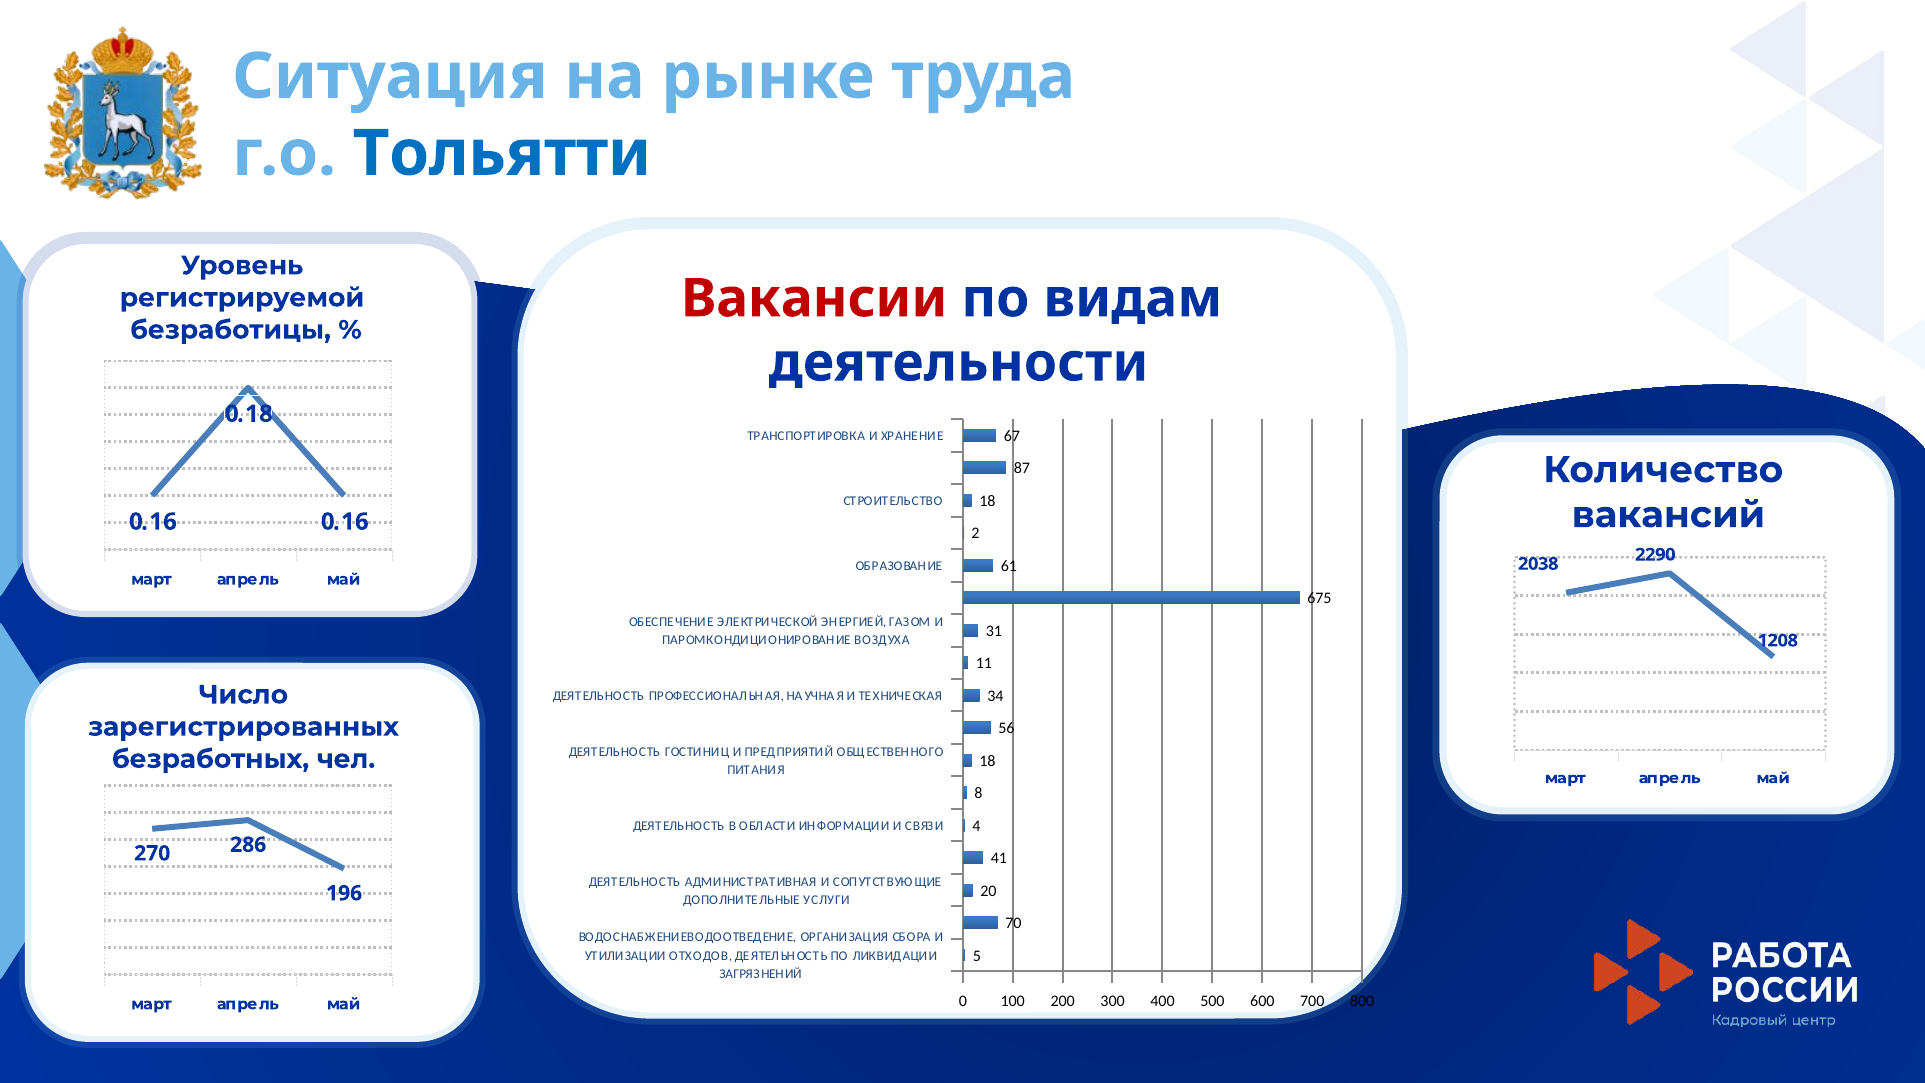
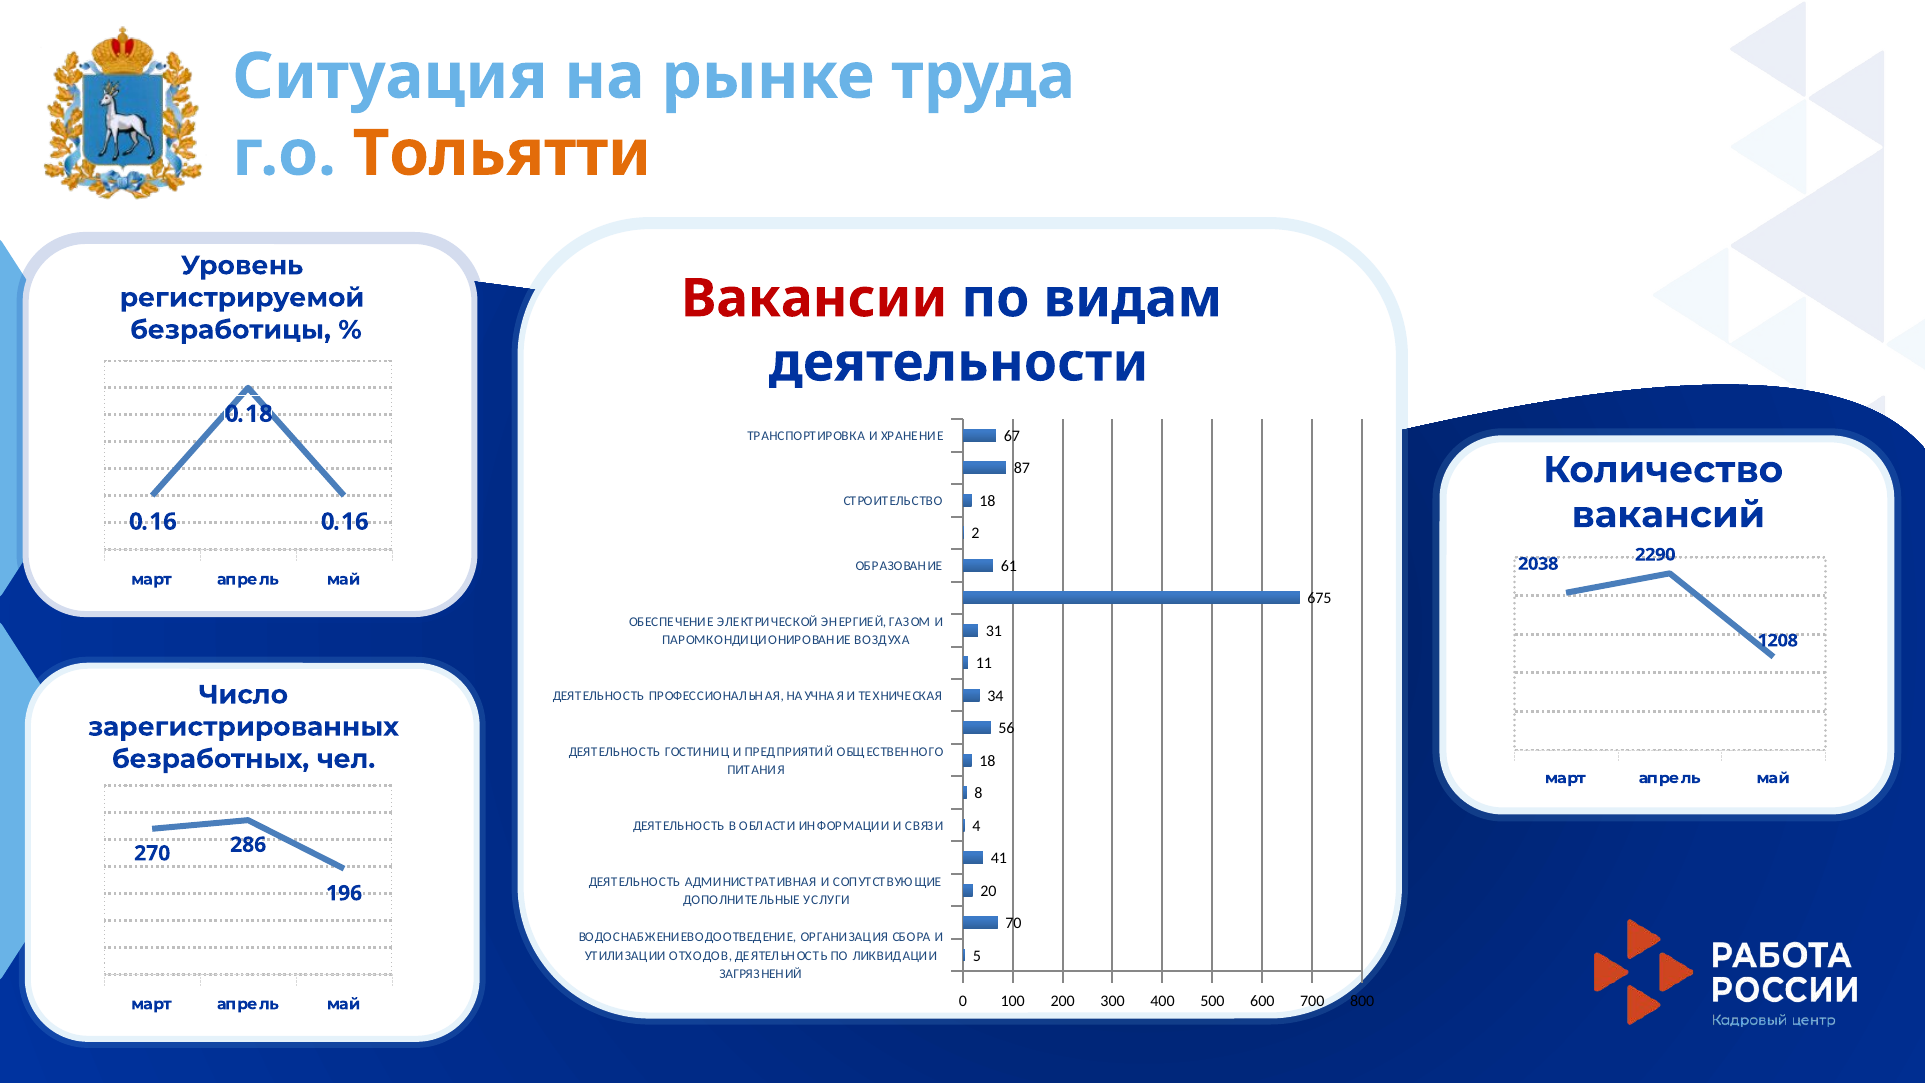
Тольятти colour: blue -> orange
